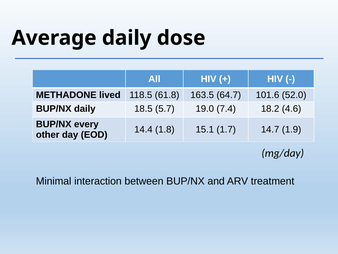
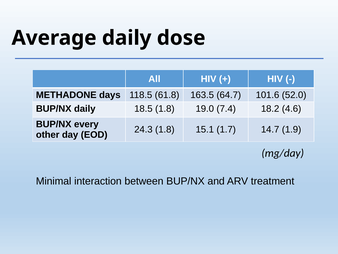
lived: lived -> days
18.5 5.7: 5.7 -> 1.8
14.4: 14.4 -> 24.3
